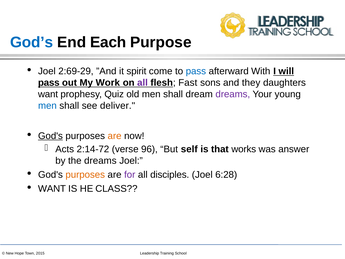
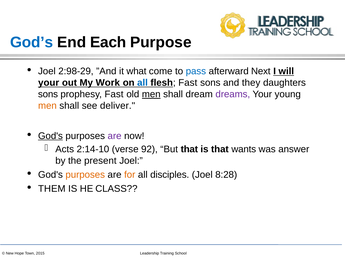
2:69-29: 2:69-29 -> 2:98-29
spirit: spirit -> what
With: With -> Next
pass at (49, 83): pass -> your
all at (142, 83) colour: purple -> blue
want at (48, 94): want -> sons
prophesy Quiz: Quiz -> Fast
men at (151, 94) underline: none -> present
men at (47, 106) colour: blue -> orange
are at (115, 136) colour: orange -> purple
2:14-72: 2:14-72 -> 2:14-10
96: 96 -> 92
But self: self -> that
works: works -> wants
the dreams: dreams -> present
for colour: purple -> orange
6:28: 6:28 -> 8:28
WANT at (52, 188): WANT -> THEM
